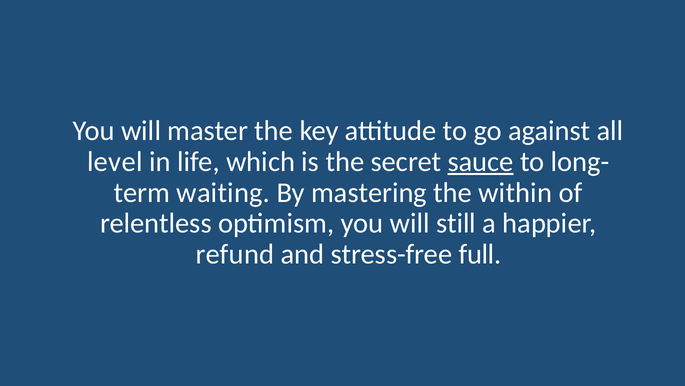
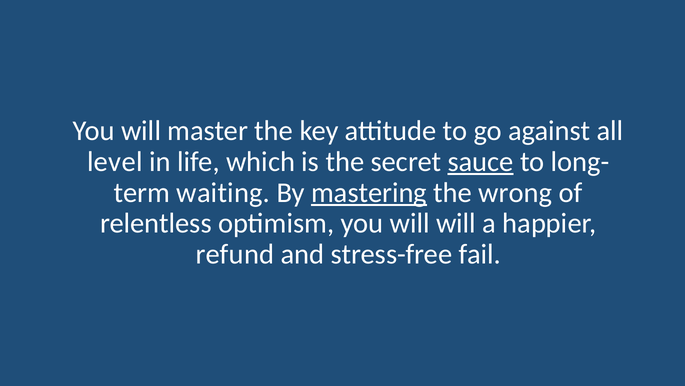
mastering underline: none -> present
within: within -> wrong
will still: still -> will
full: full -> fail
